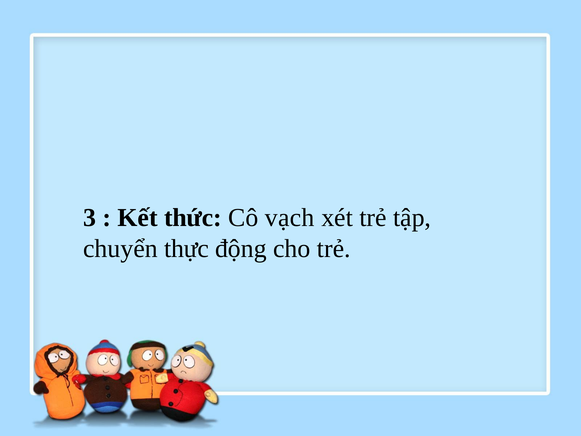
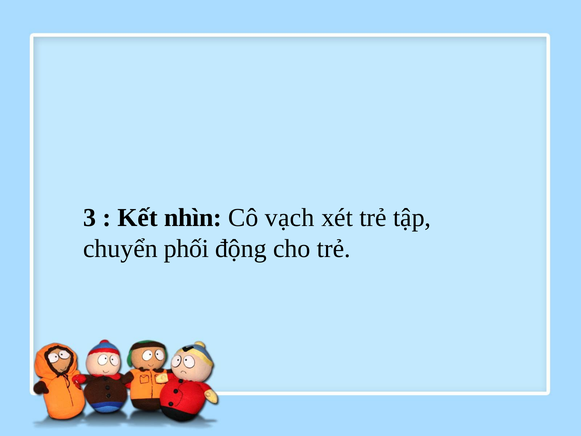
thức: thức -> nhìn
thực: thực -> phối
